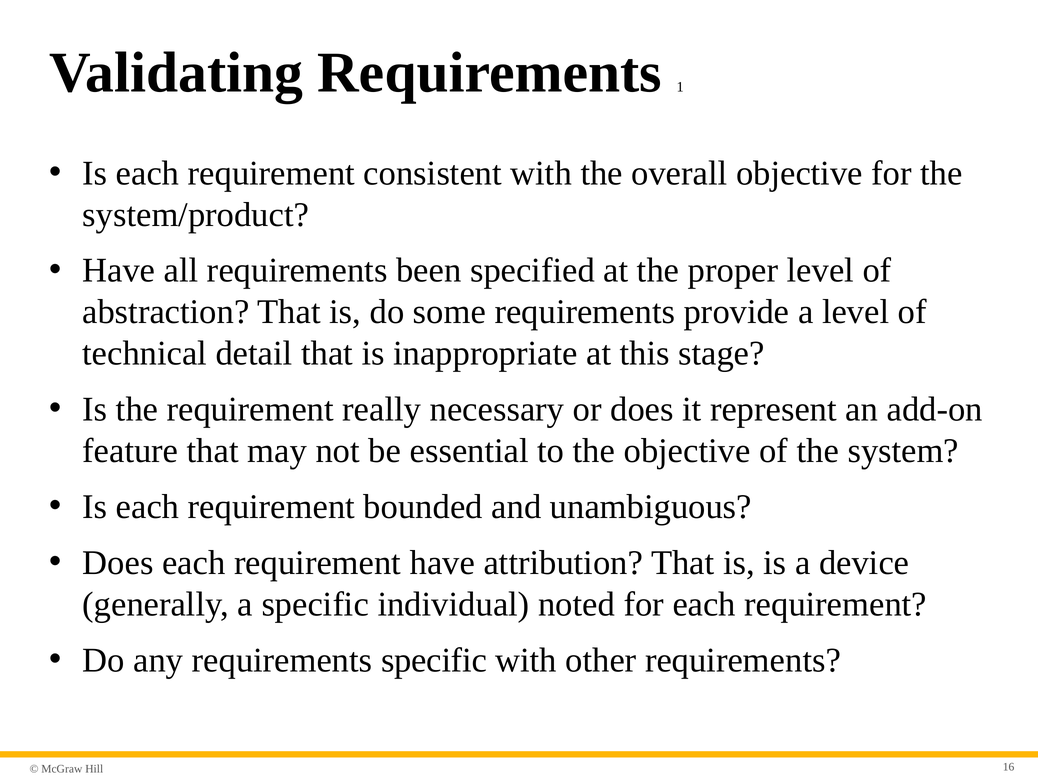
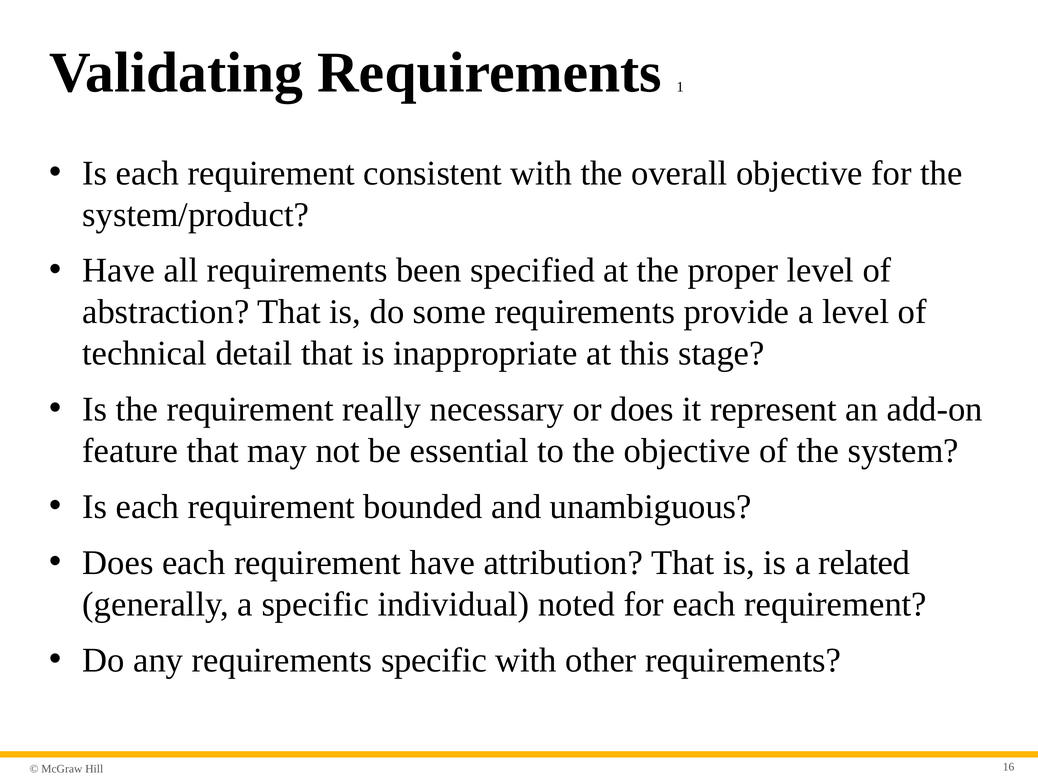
device: device -> related
